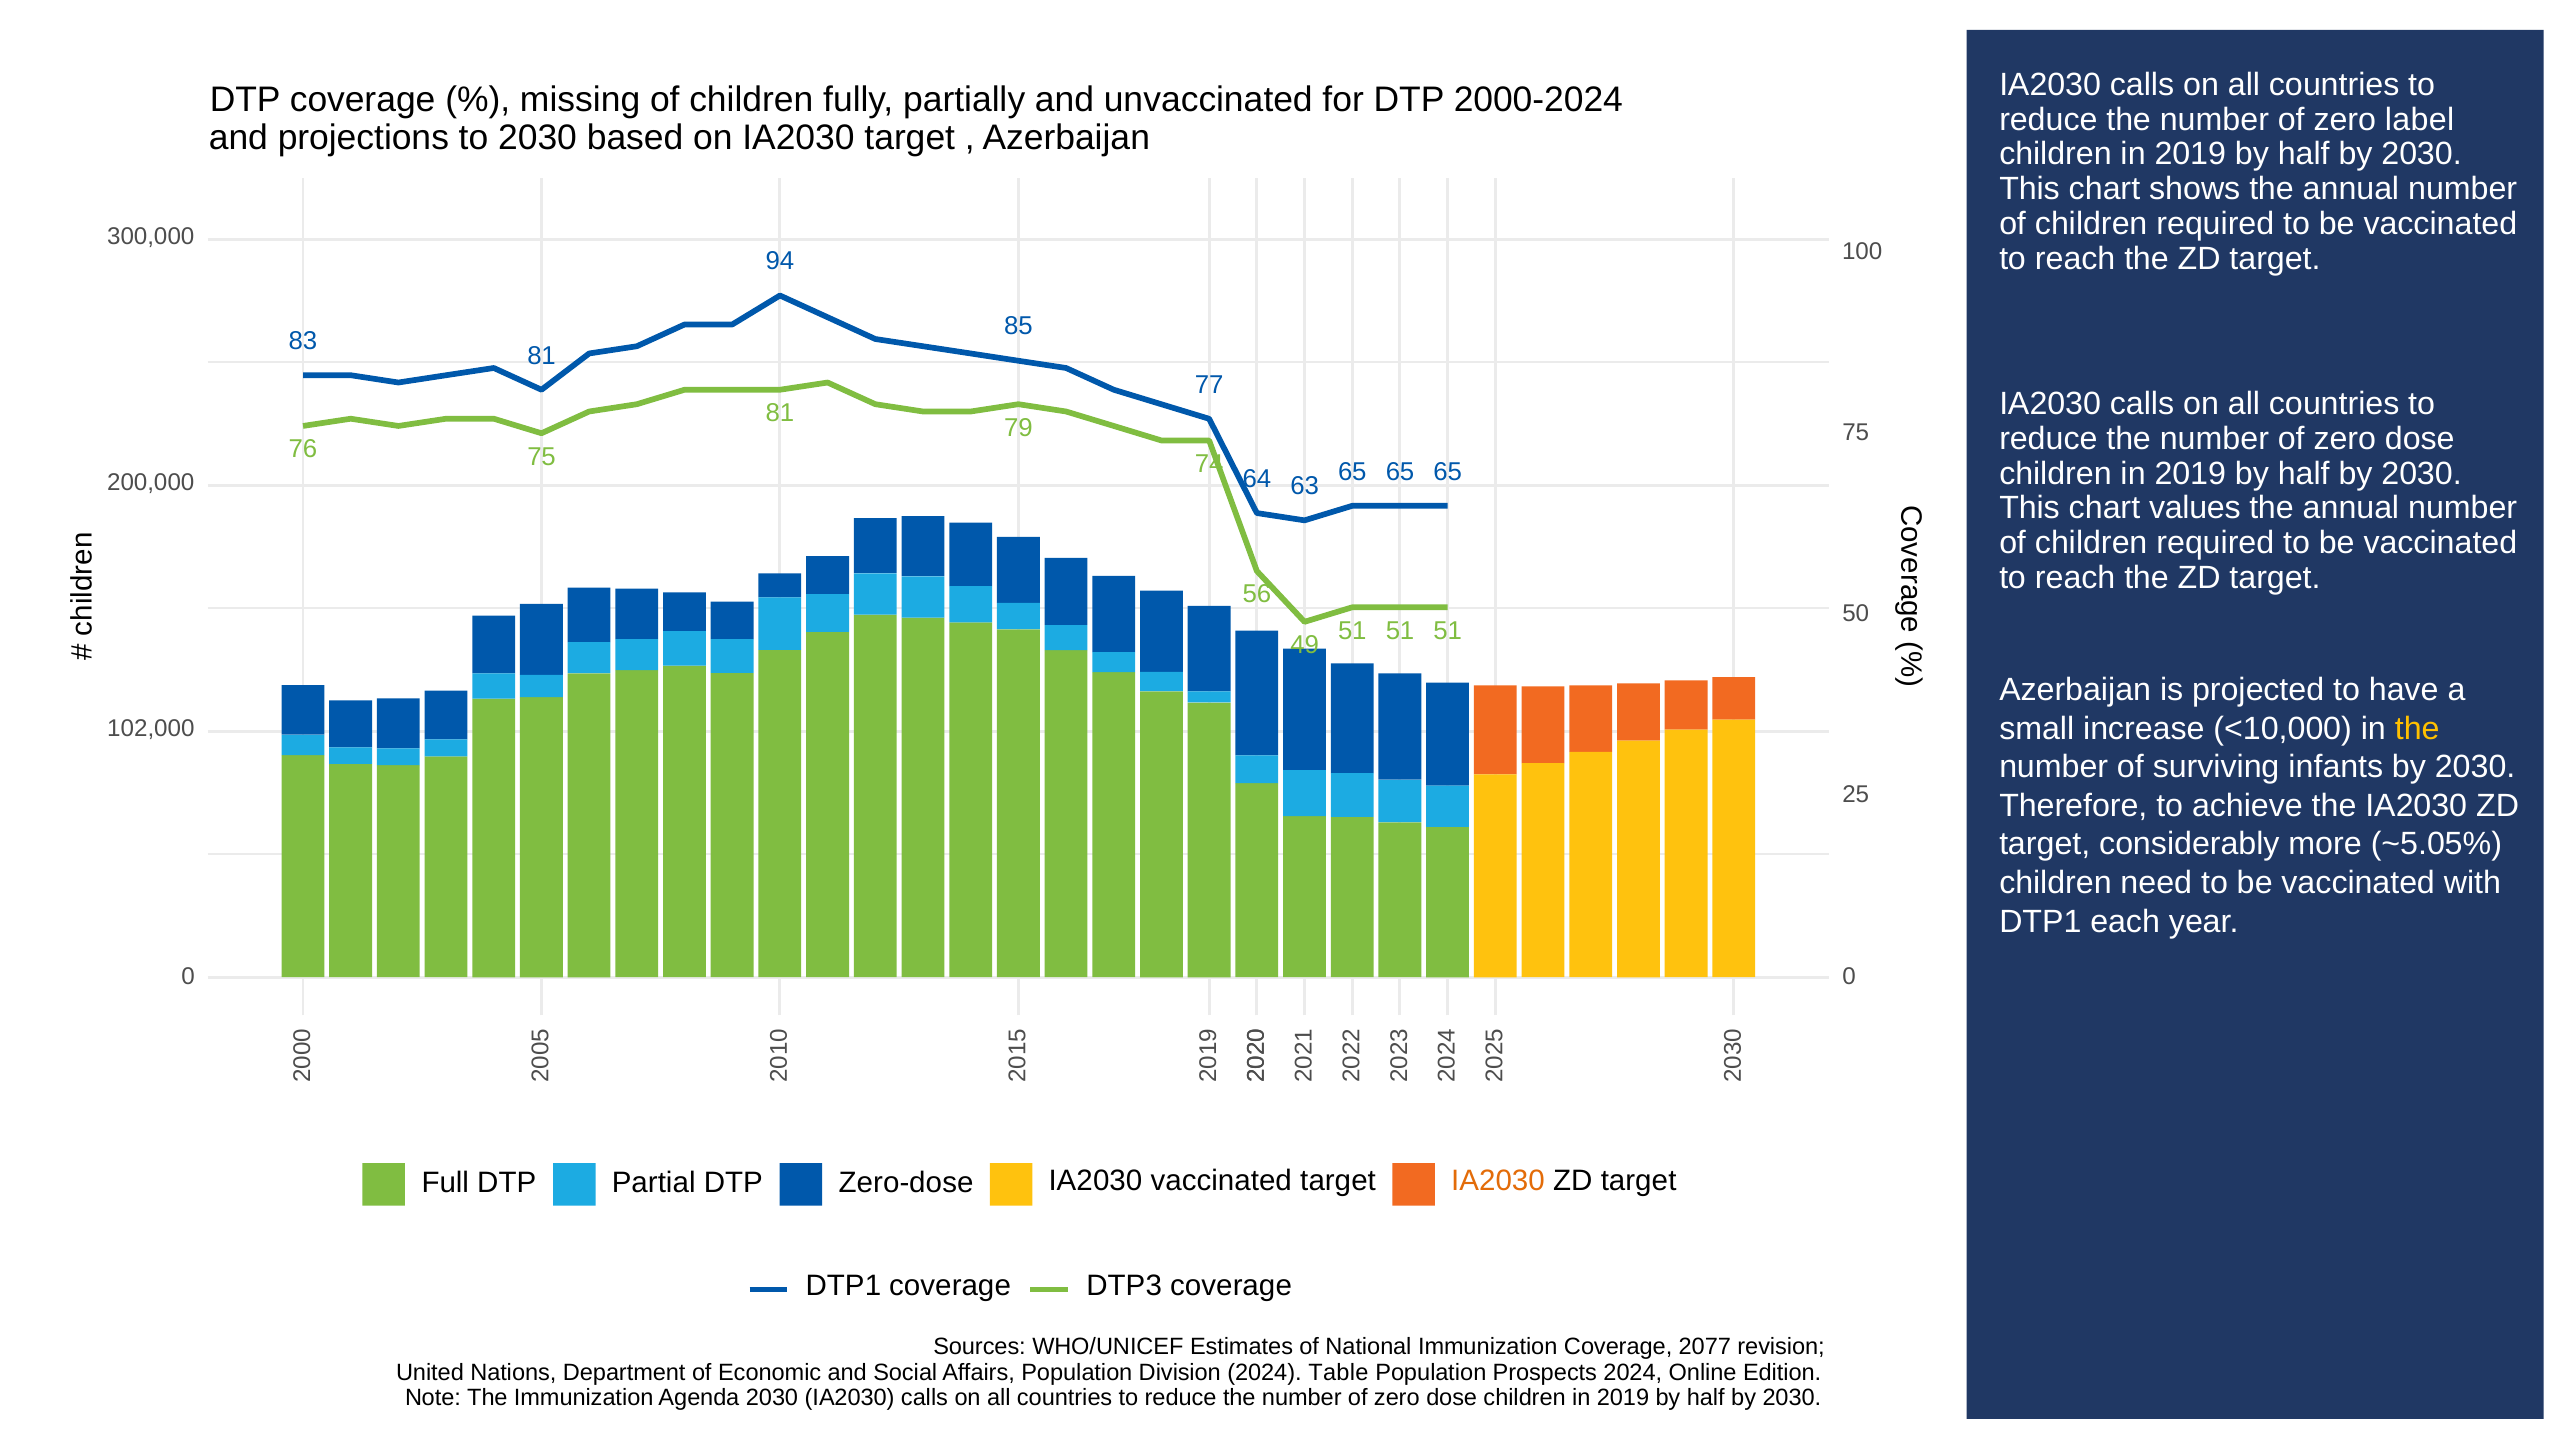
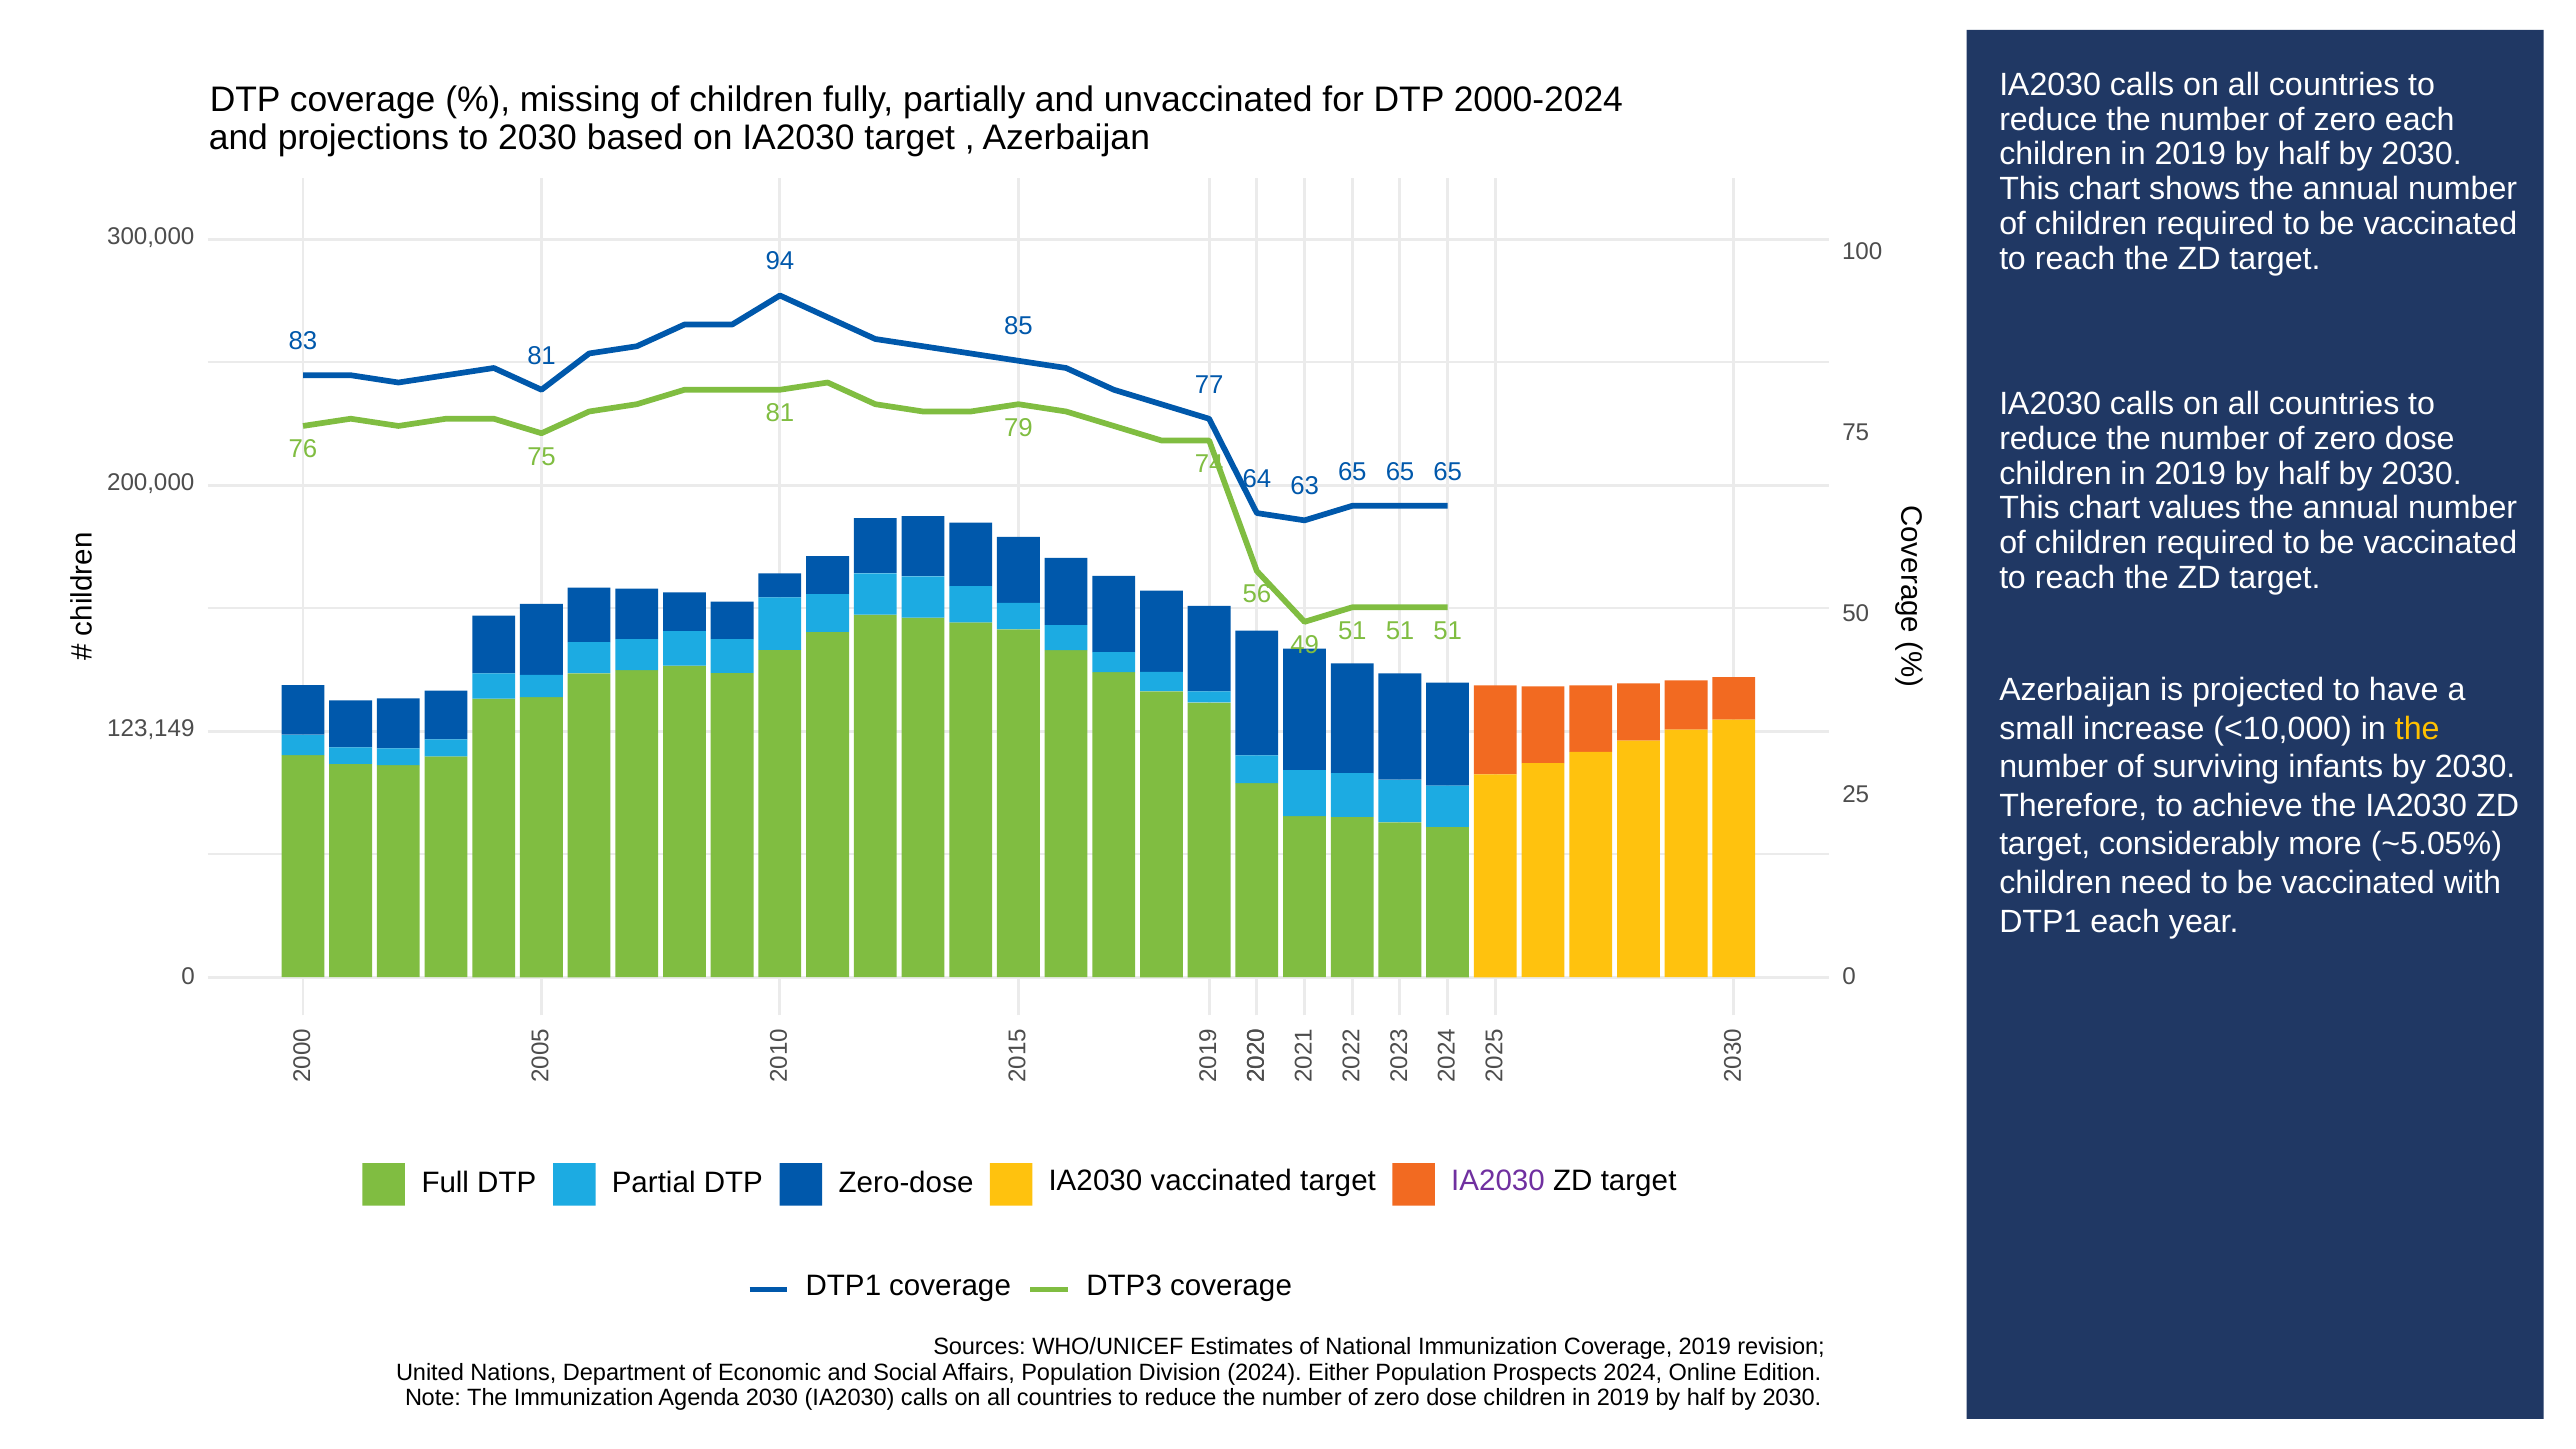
zero label: label -> each
102,000: 102,000 -> 123,149
IA2030 at (1498, 1180) colour: orange -> purple
Coverage 2077: 2077 -> 2019
Table: Table -> Either
